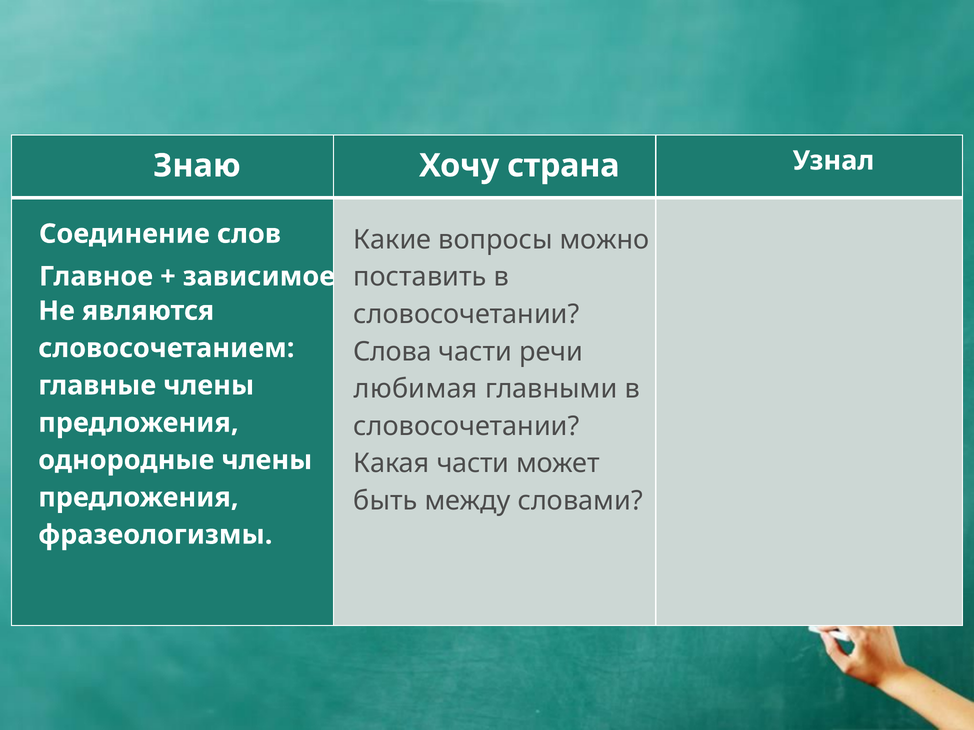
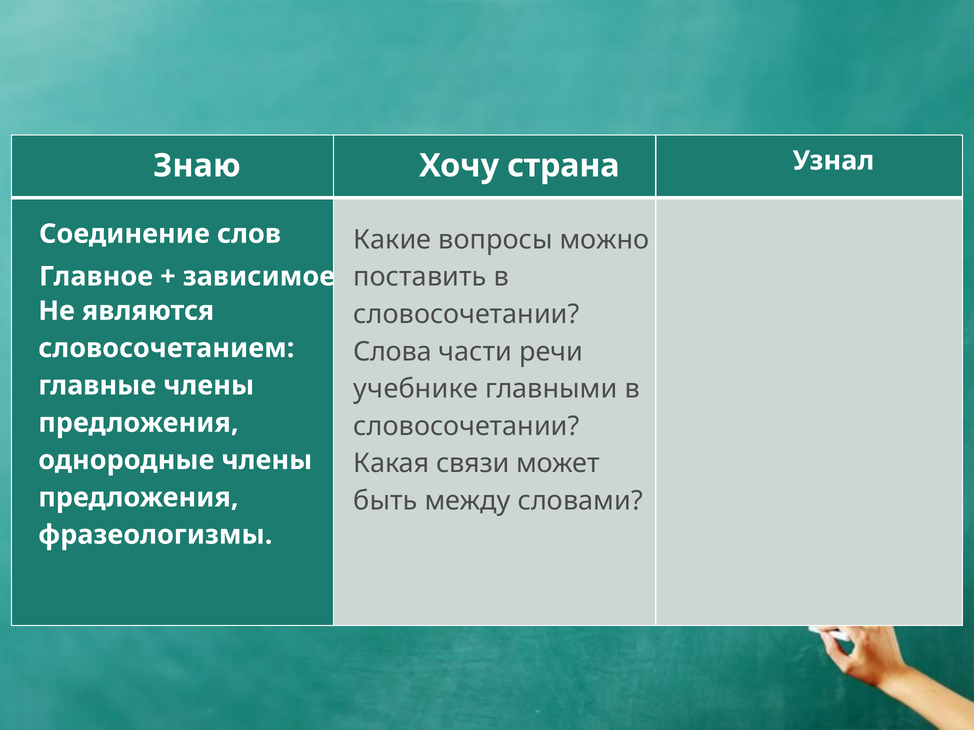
любимая: любимая -> учебнике
Какая части: части -> связи
